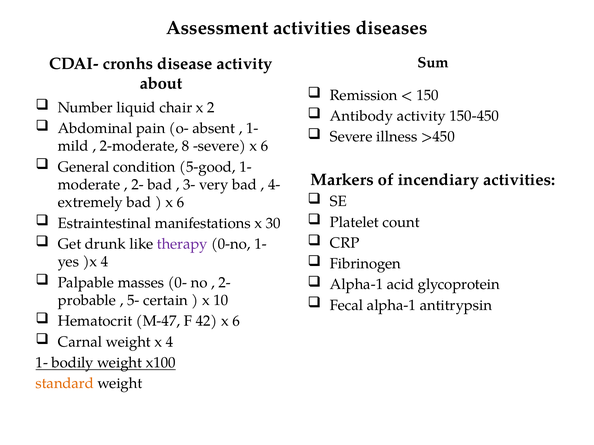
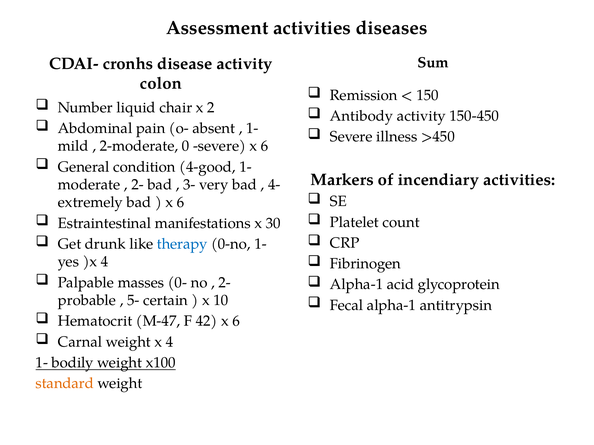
about: about -> colon
8: 8 -> 0
5-good: 5-good -> 4-good
therapy colour: purple -> blue
